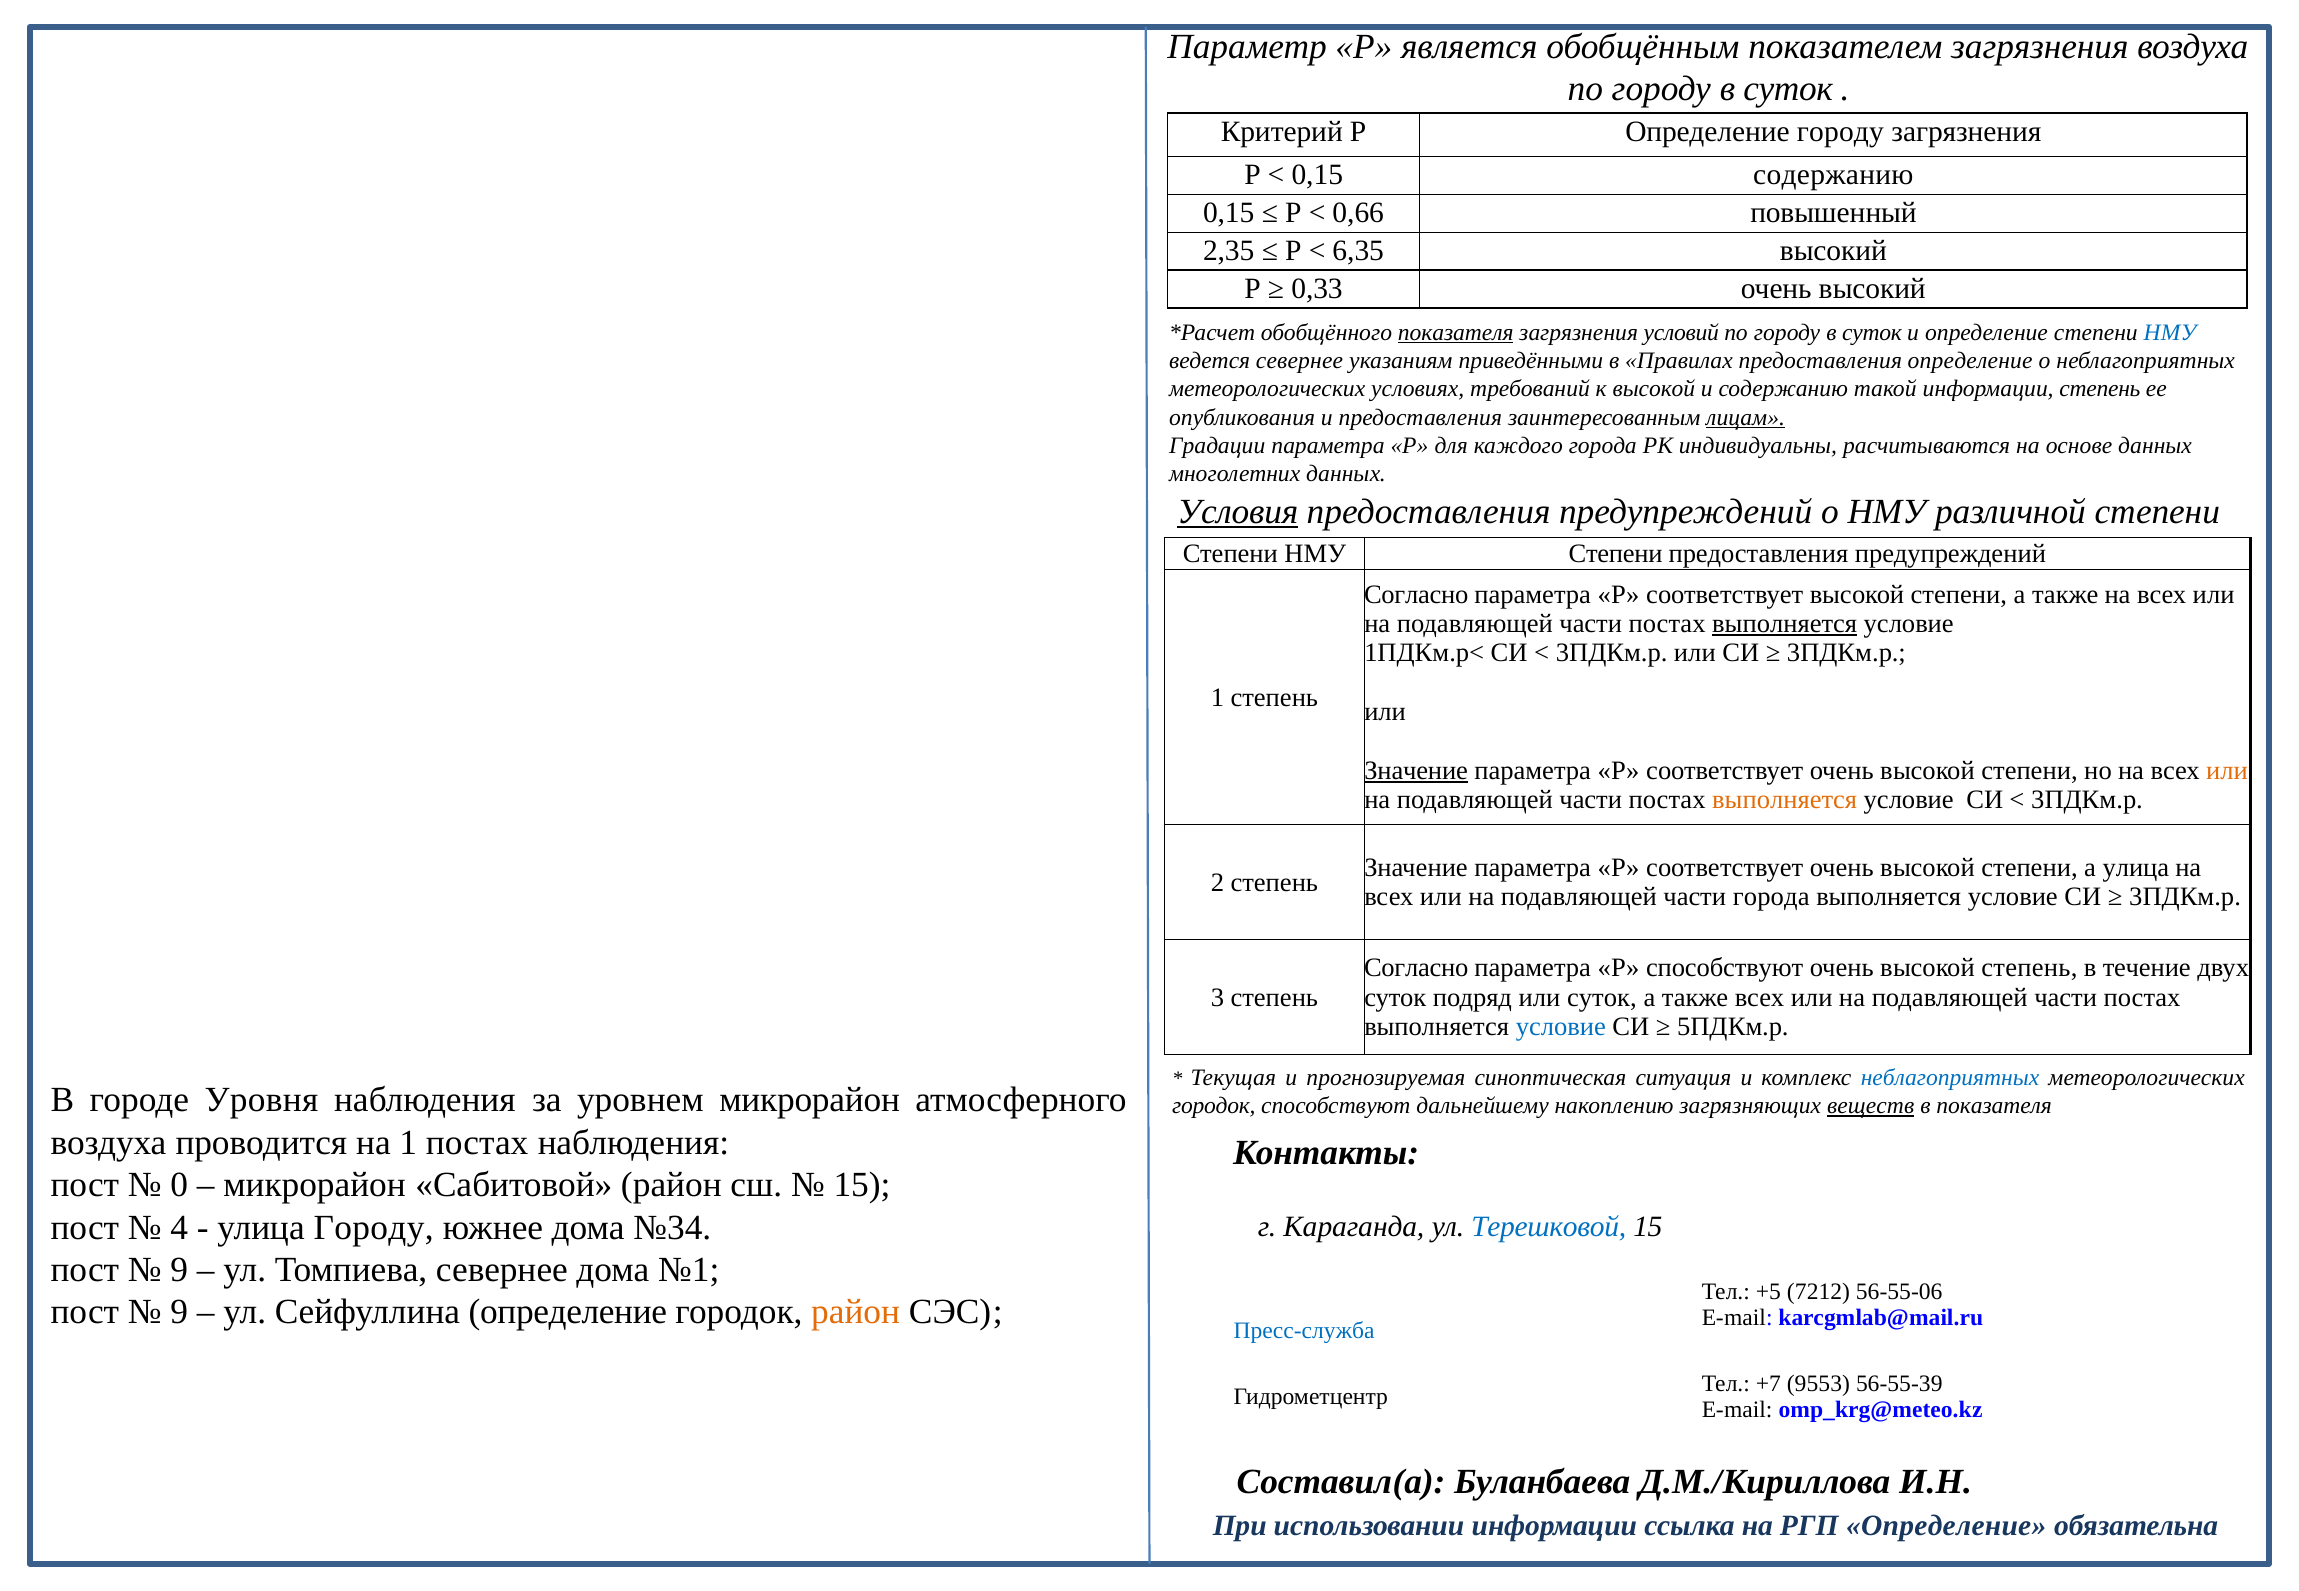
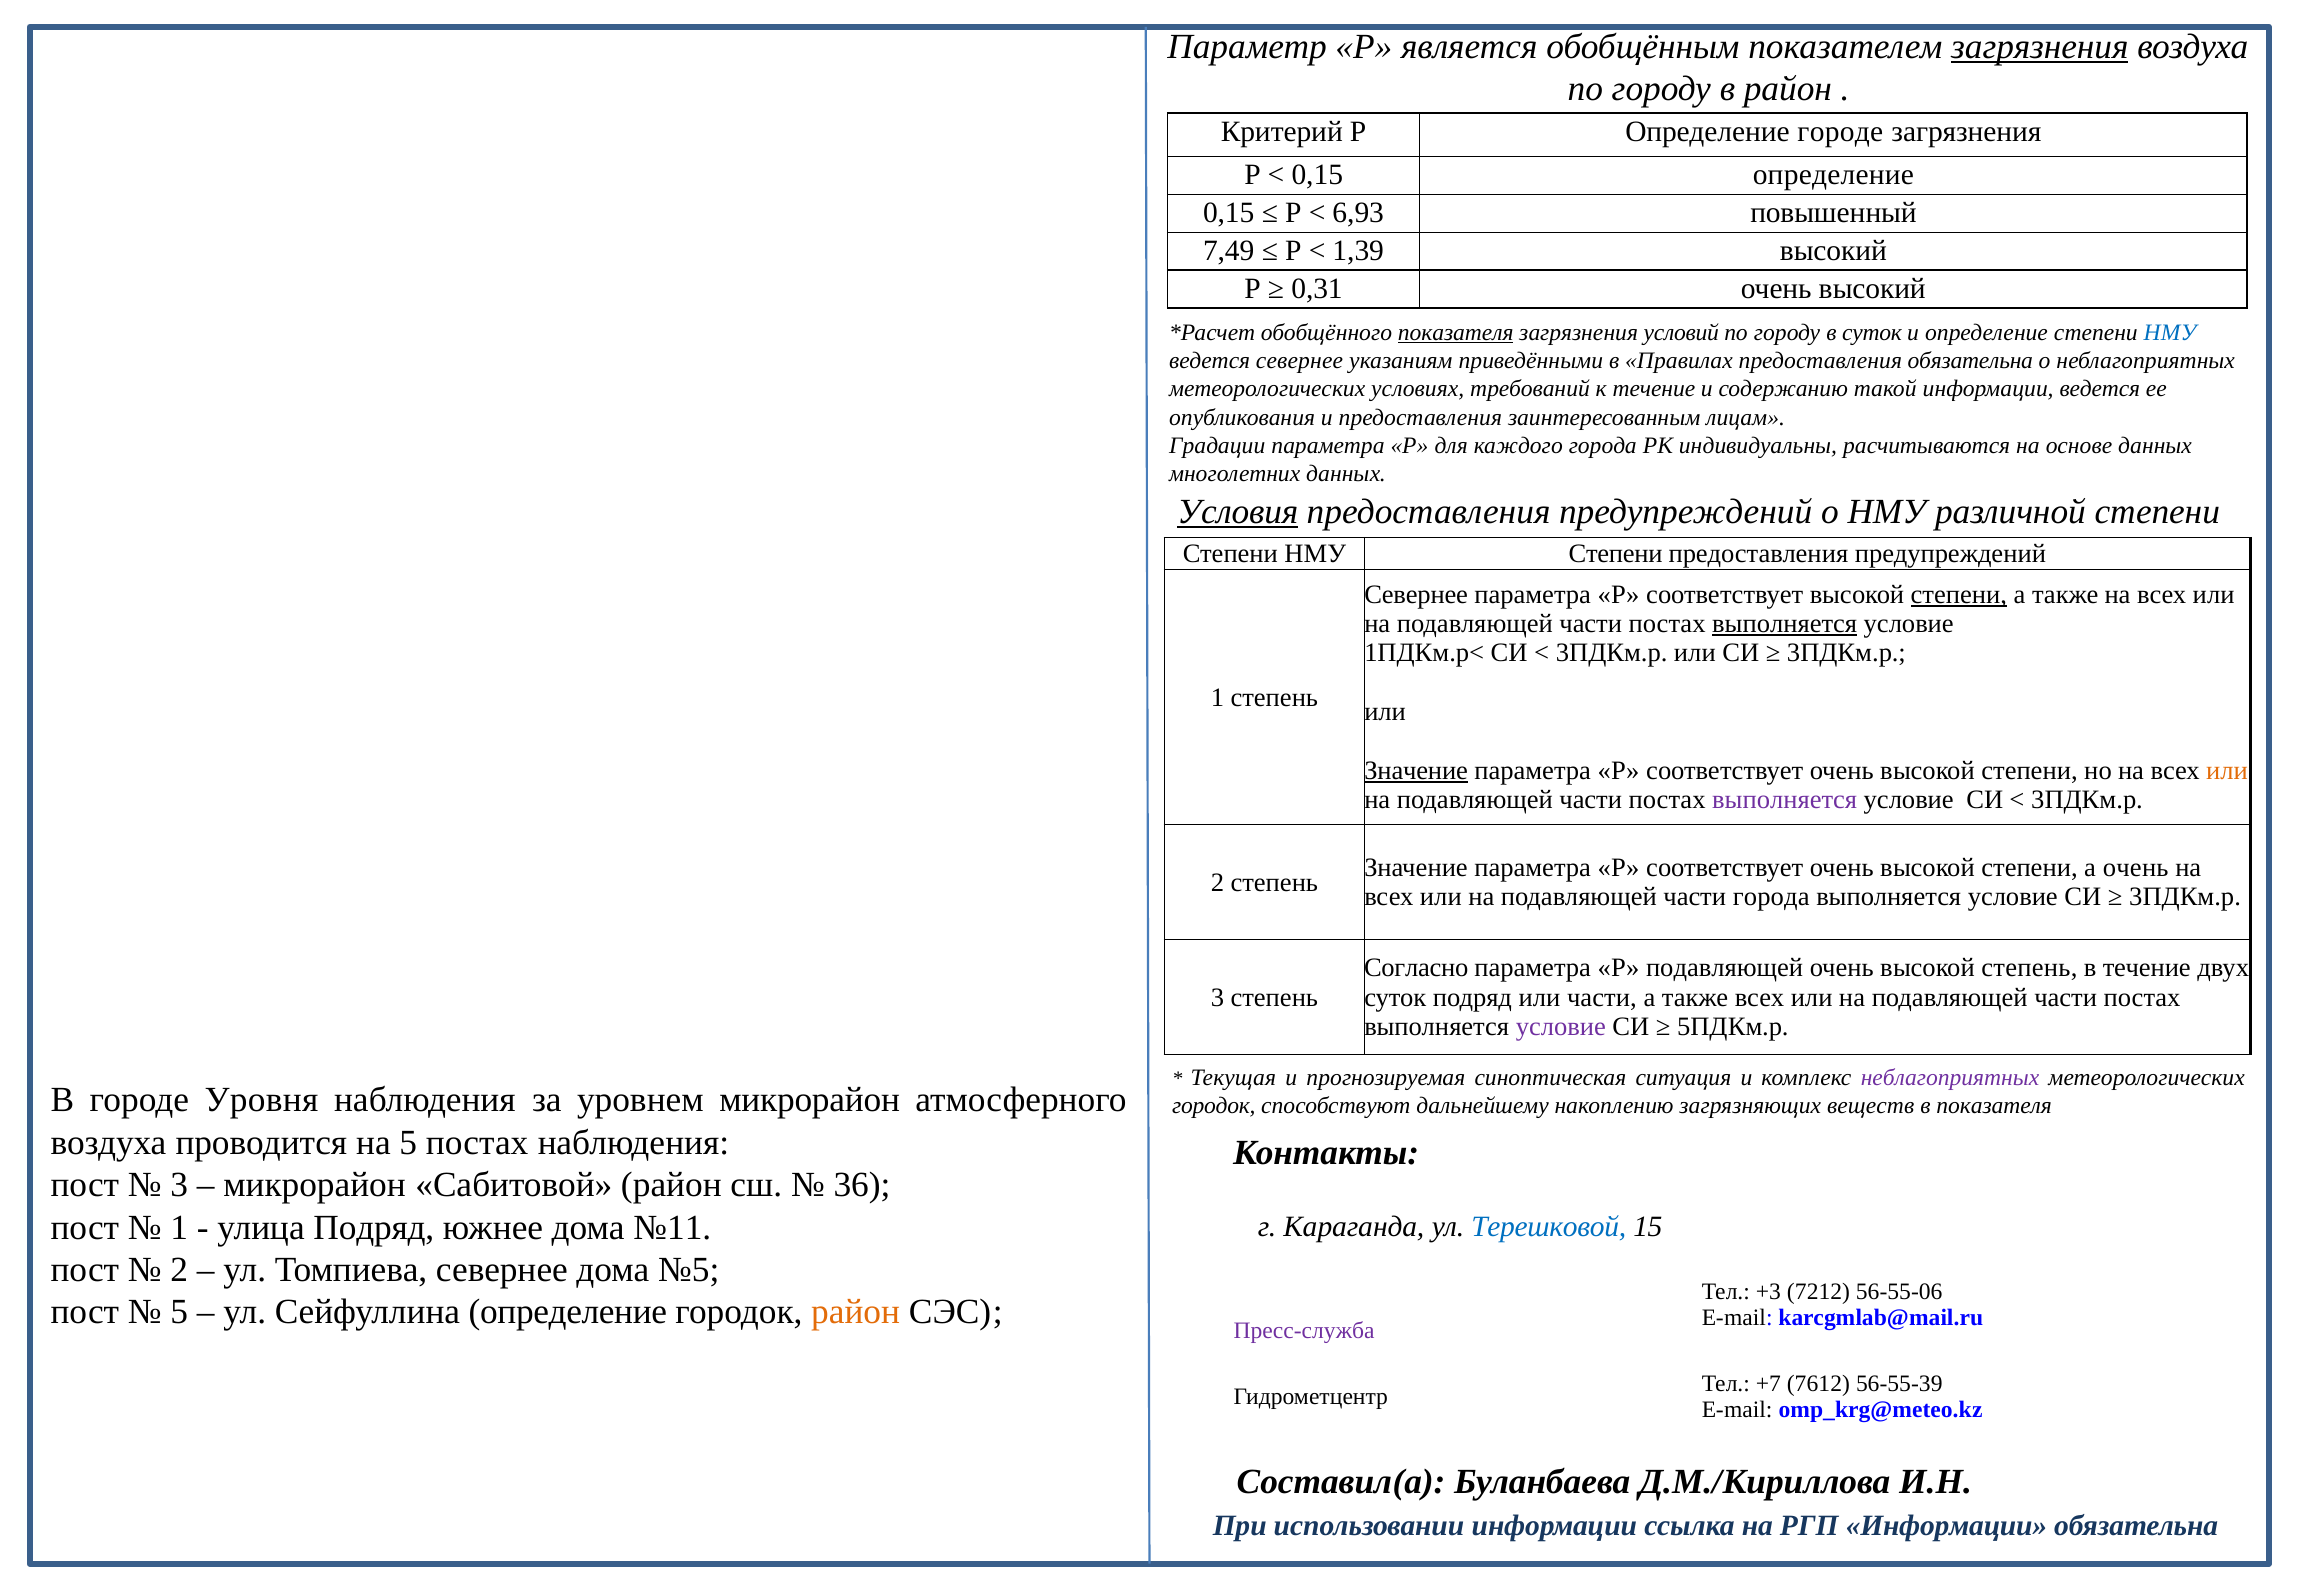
загрязнения at (2040, 46) underline: none -> present
суток at (1788, 89): суток -> район
Определение городу: городу -> городе
0,15 содержанию: содержанию -> определение
0,66: 0,66 -> 6,93
2,35: 2,35 -> 7,49
6,35: 6,35 -> 1,39
0,33: 0,33 -> 0,31
предоставления определение: определение -> обязательна
к высокой: высокой -> течение
информации степень: степень -> ведется
лицам underline: present -> none
Согласно at (1416, 595): Согласно -> Севернее
степени at (1959, 595) underline: none -> present
выполняется at (1785, 800) colour: orange -> purple
а улица: улица -> очень
Р способствуют: способствуют -> подавляющей
или суток: суток -> части
условие at (1561, 1027) colour: blue -> purple
неблагоприятных at (1950, 1078) colour: blue -> purple
веществ underline: present -> none
на 1: 1 -> 5
0 at (179, 1185): 0 -> 3
15 at (862, 1185): 15 -> 36
4 at (179, 1228): 4 -> 1
улица Городу: Городу -> Подряд
№34: №34 -> №11
9 at (179, 1270): 9 -> 2
№1: №1 -> №5
+5: +5 -> +3
9 at (179, 1313): 9 -> 5
Пресс-служба colour: blue -> purple
9553: 9553 -> 7612
РГП Определение: Определение -> Информации
